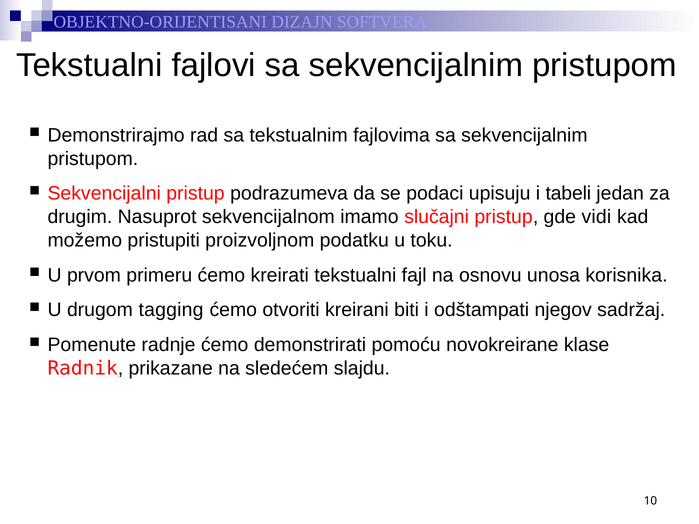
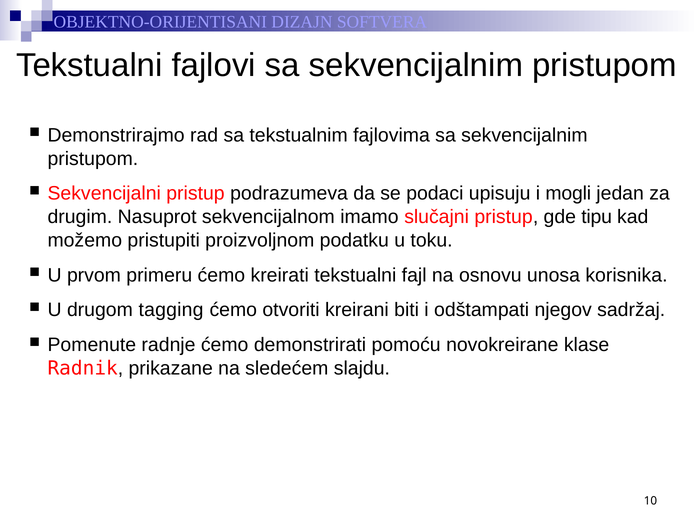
tabeli: tabeli -> mogli
vidi: vidi -> tipu
